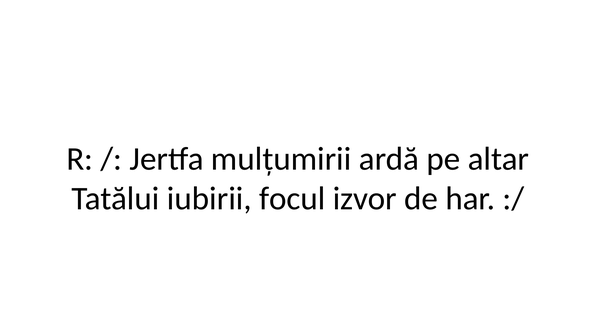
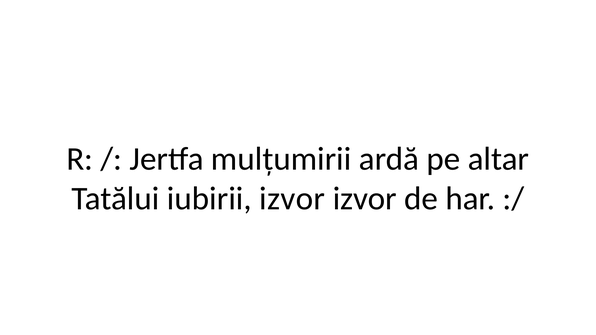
iubirii focul: focul -> izvor
